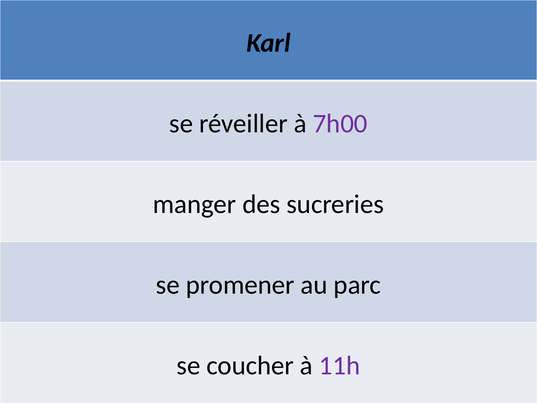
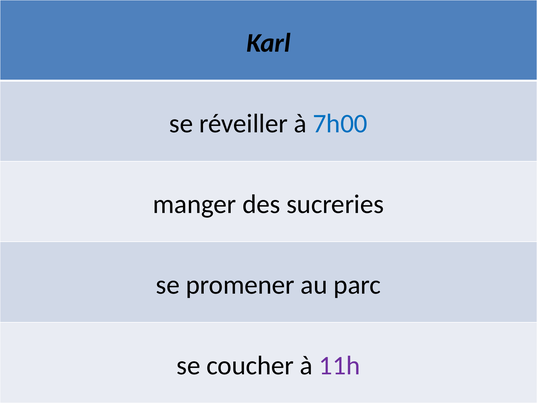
7h00 colour: purple -> blue
